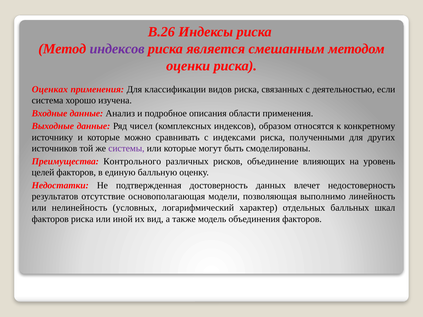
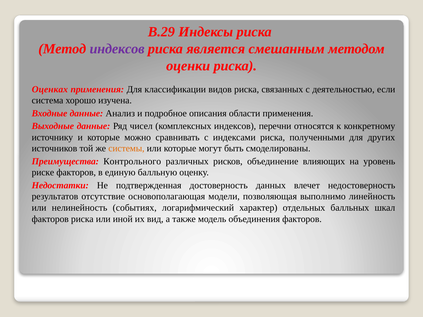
B.26: B.26 -> B.29
образом: образом -> перечни
системы colour: purple -> orange
целей: целей -> риске
условных: условных -> событиях
